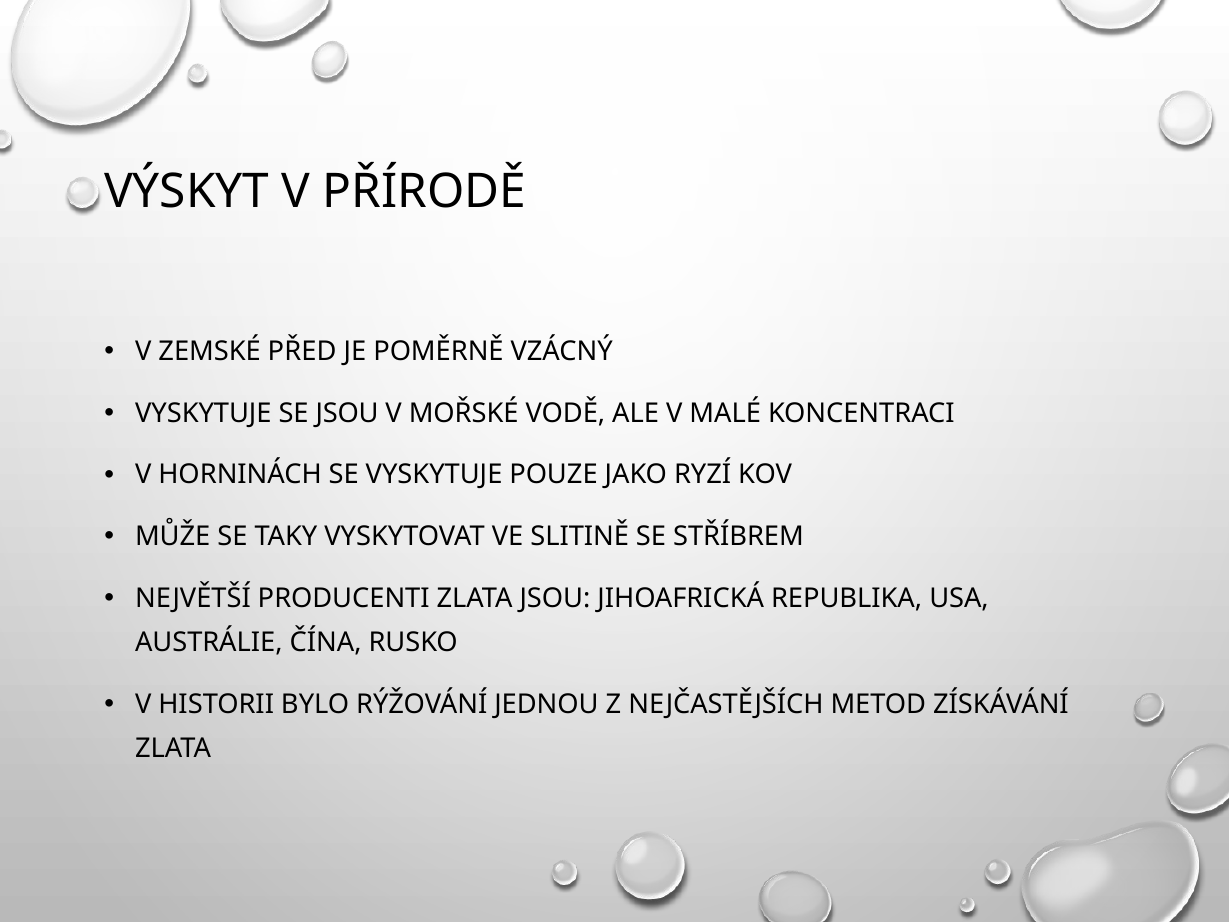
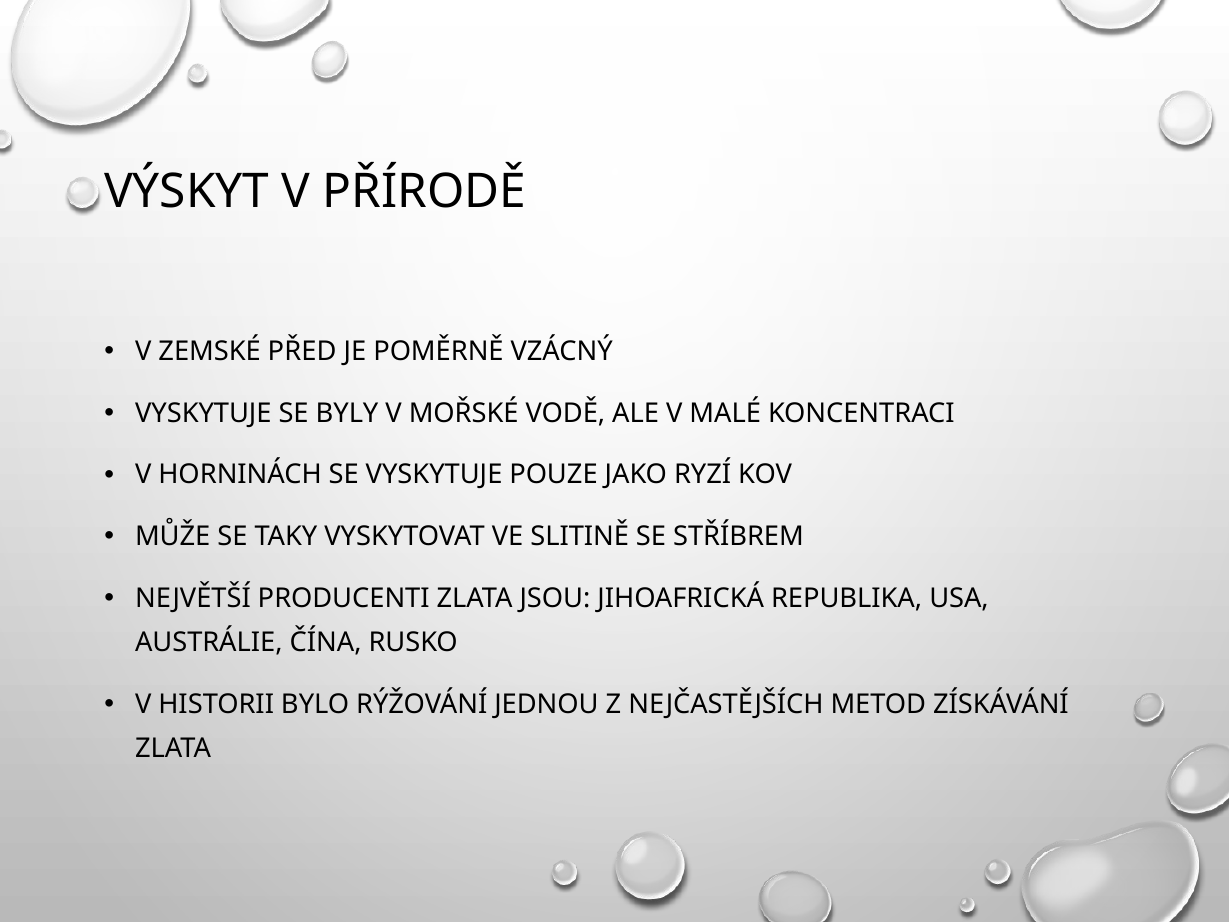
SE JSOU: JSOU -> BYLY
